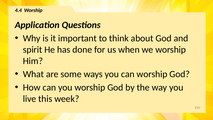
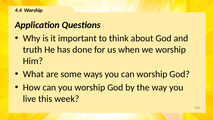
spirit: spirit -> truth
